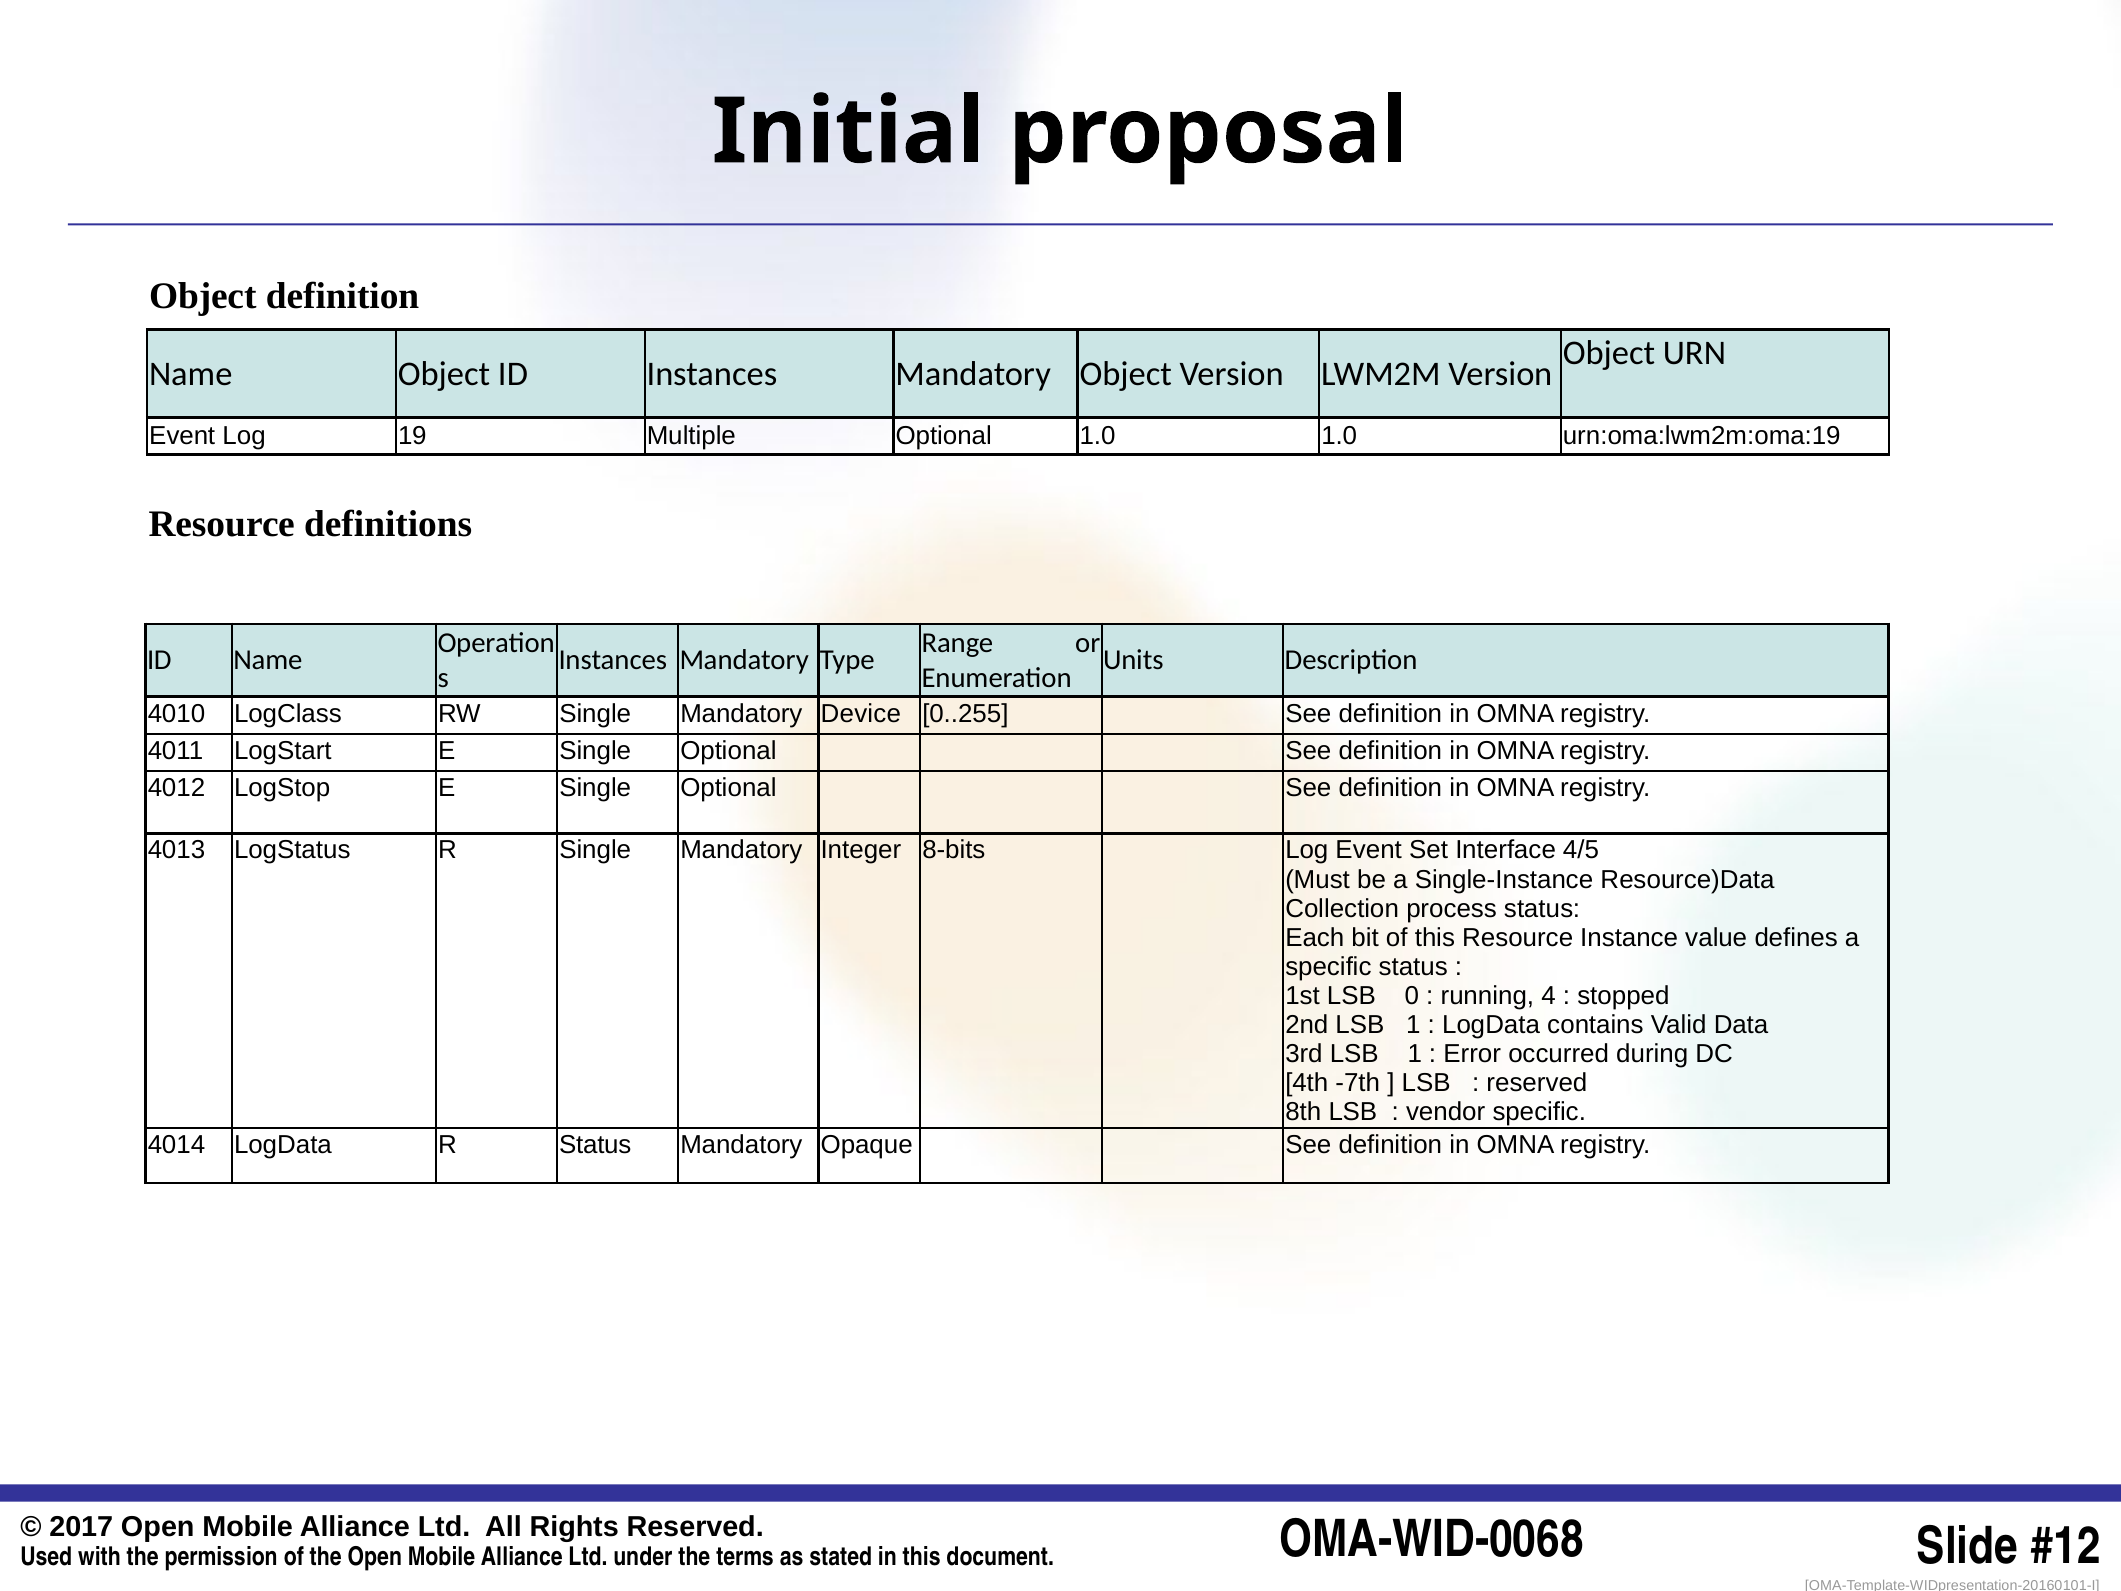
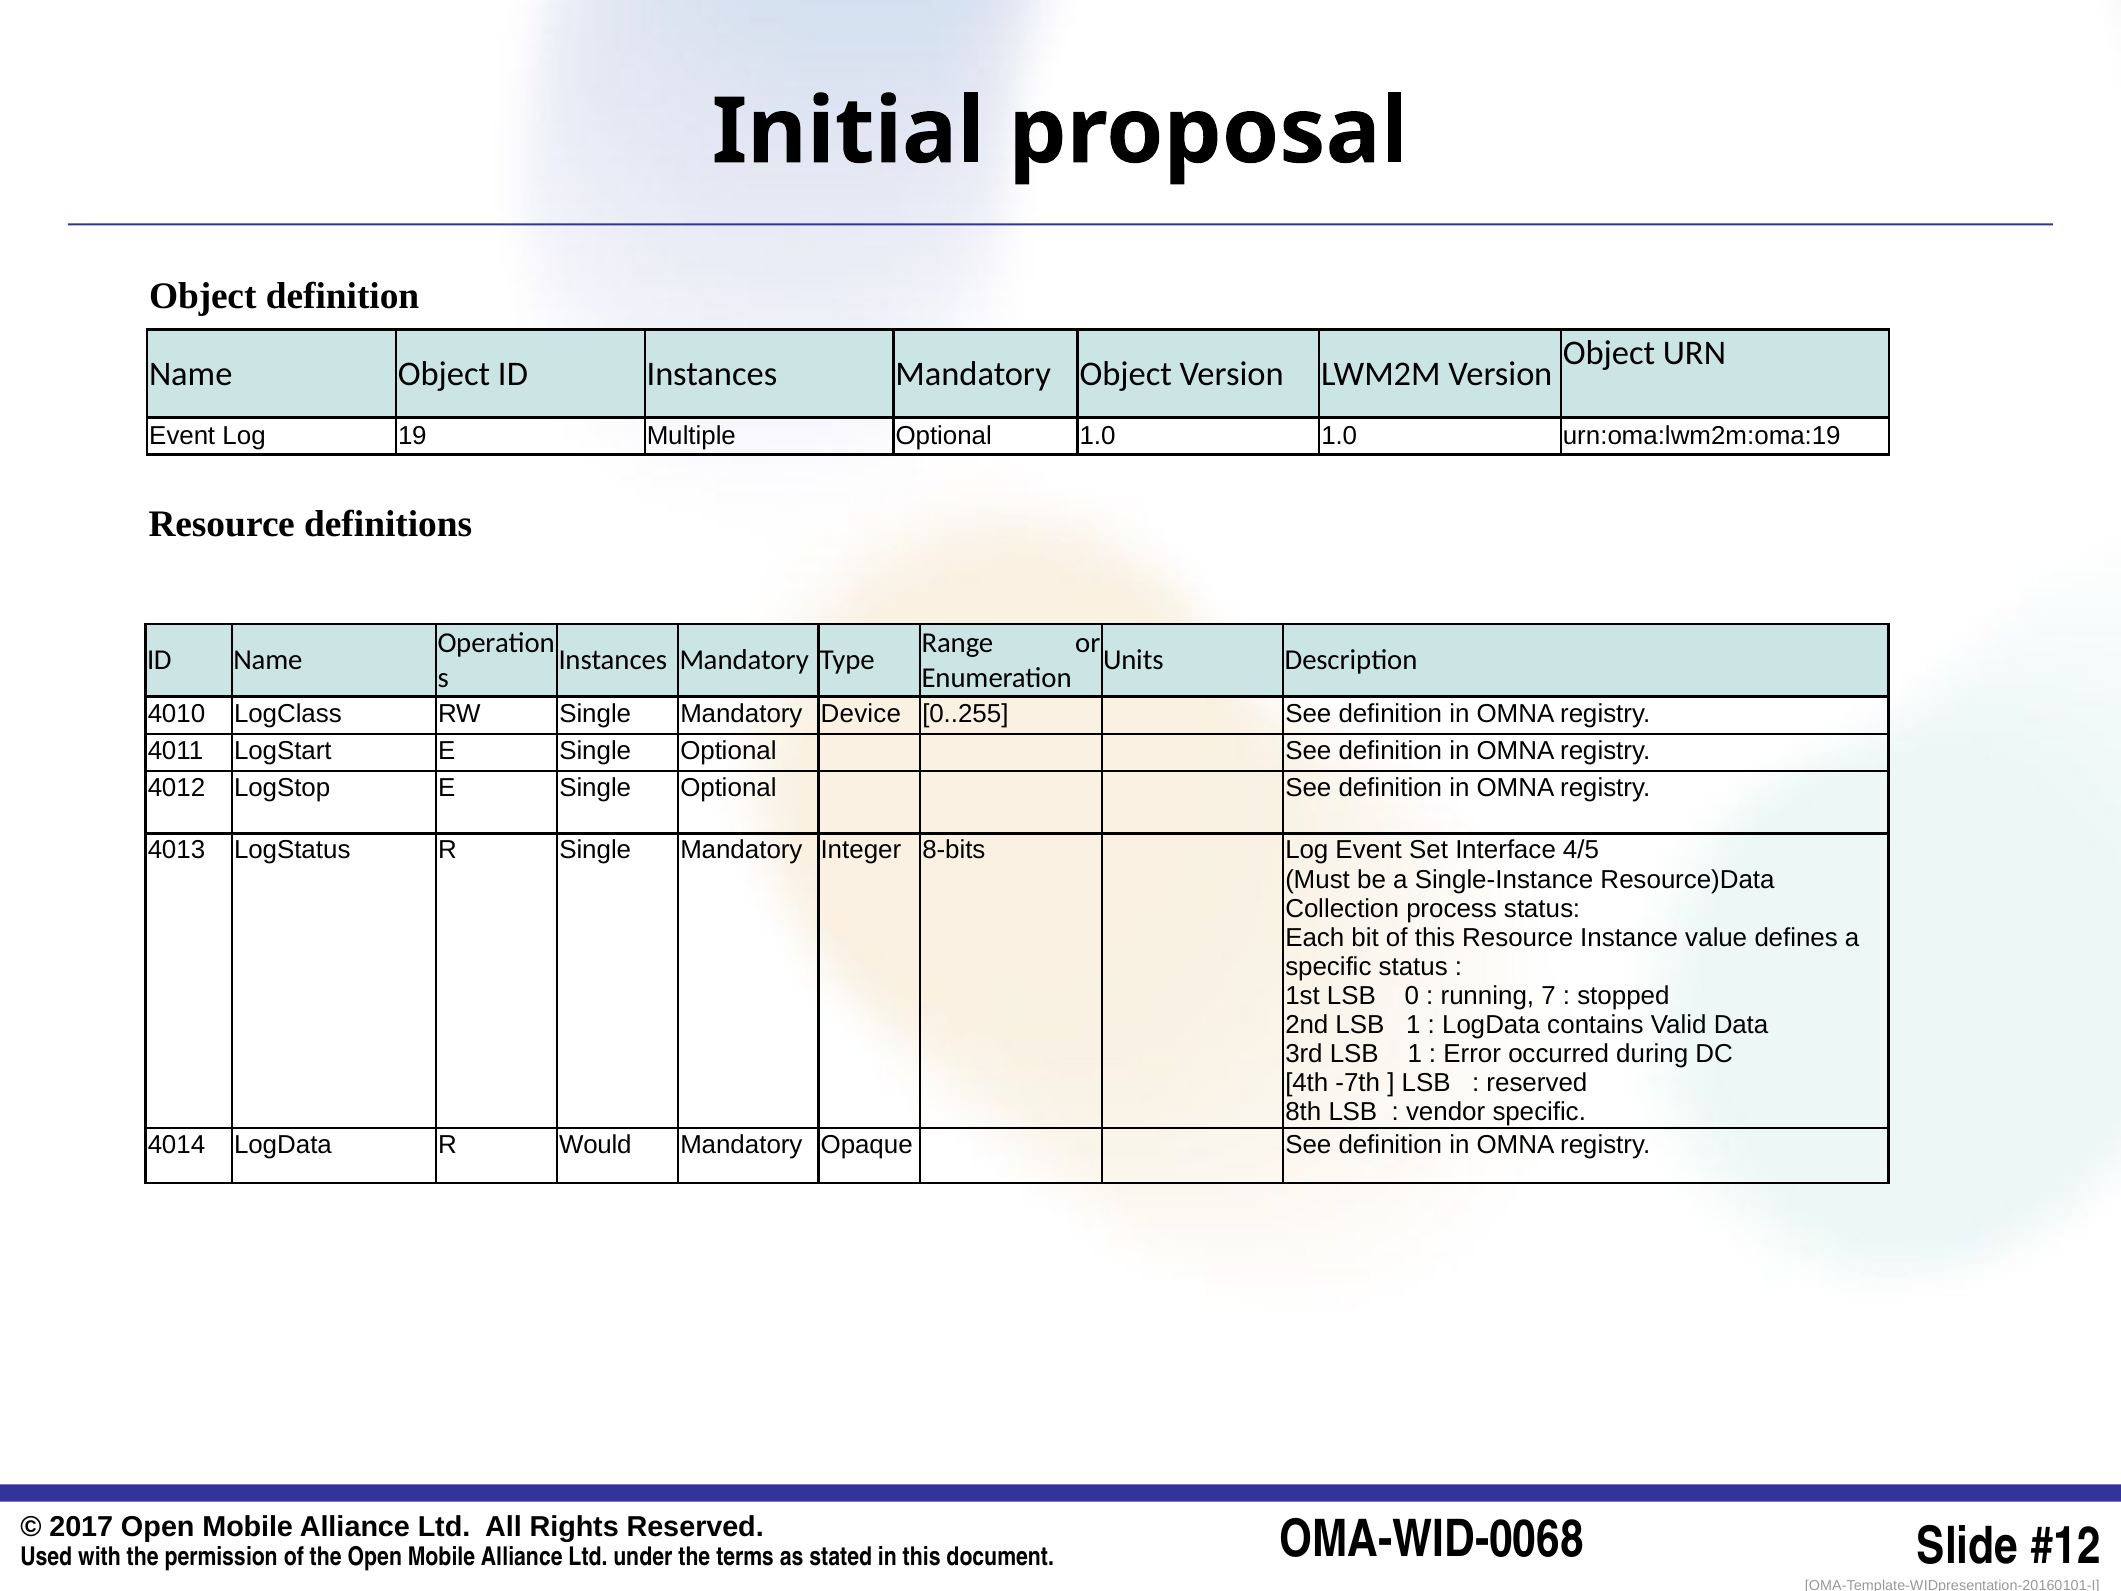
4: 4 -> 7
R Status: Status -> Would
